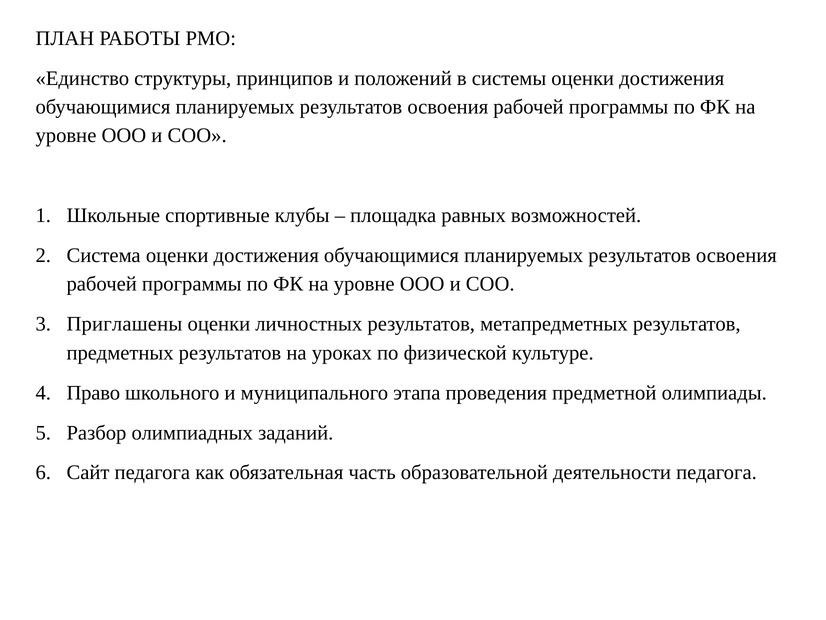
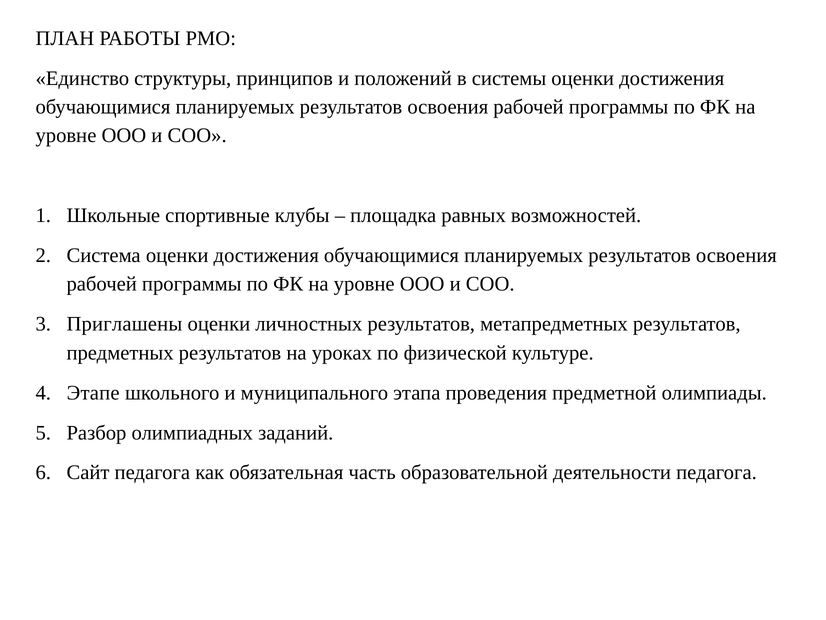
Право: Право -> Этапе
